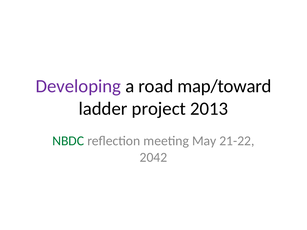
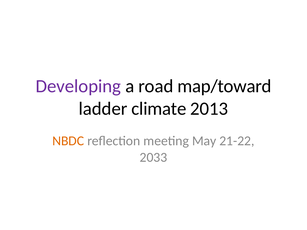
project: project -> climate
NBDC colour: green -> orange
2042: 2042 -> 2033
